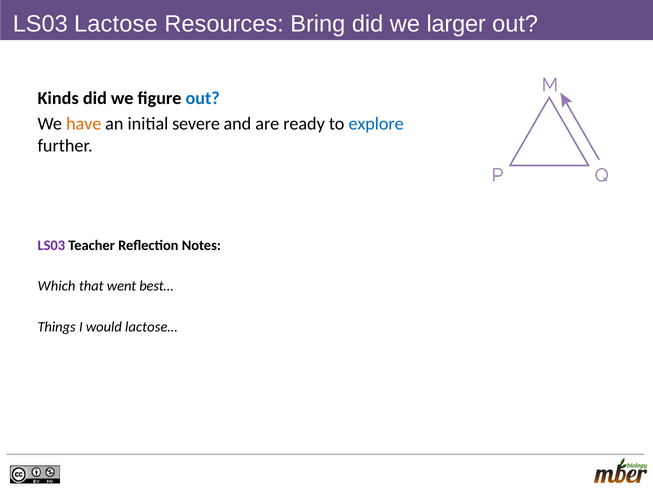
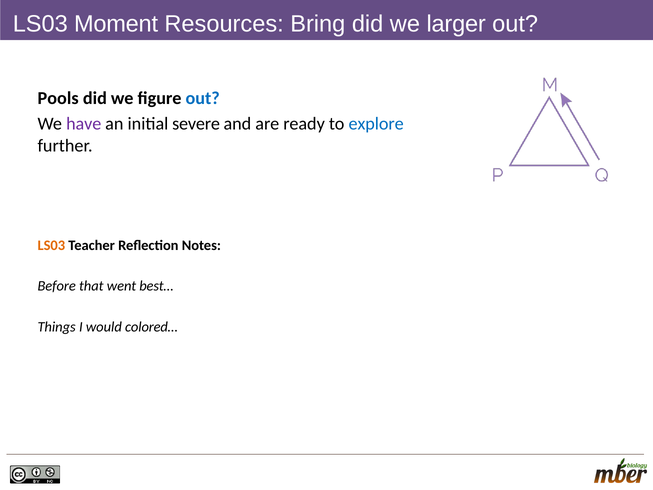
Lactose: Lactose -> Moment
Kinds: Kinds -> Pools
have colour: orange -> purple
LS03 at (51, 245) colour: purple -> orange
Which: Which -> Before
lactose…: lactose… -> colored…
